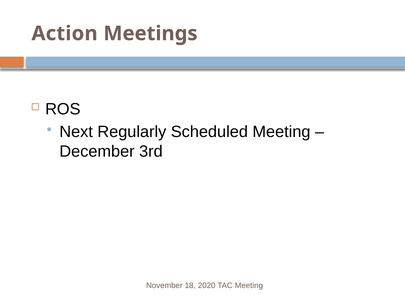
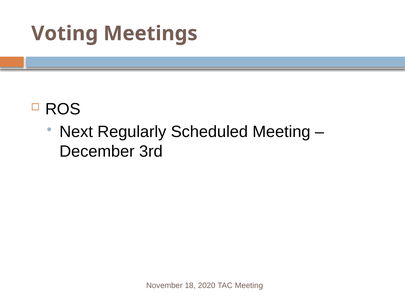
Action: Action -> Voting
